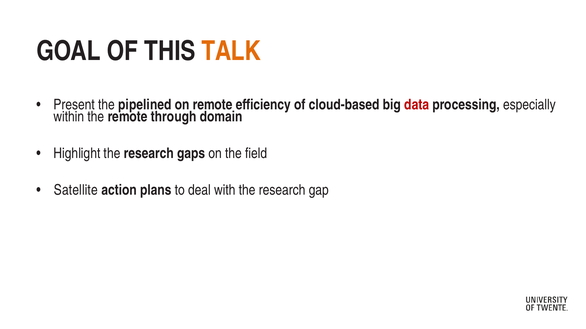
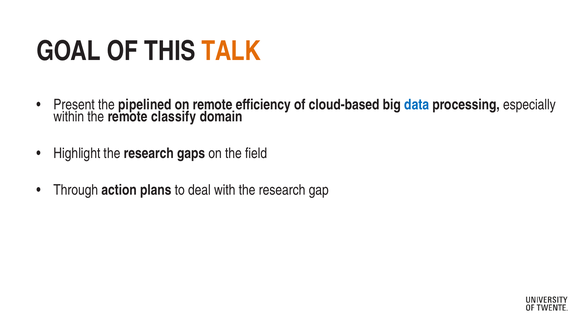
data colour: red -> blue
through: through -> classify
Satellite: Satellite -> Through
